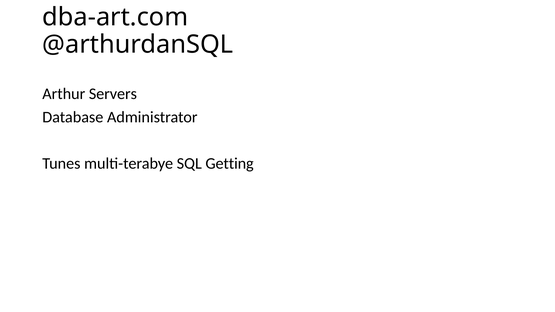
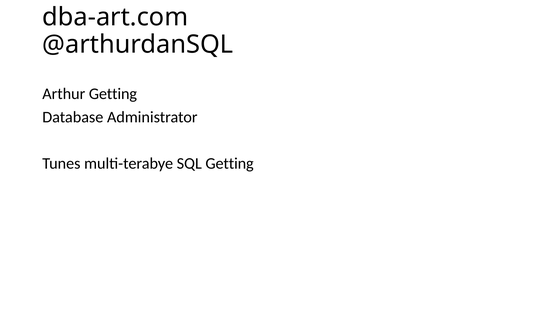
Arthur Servers: Servers -> Getting
